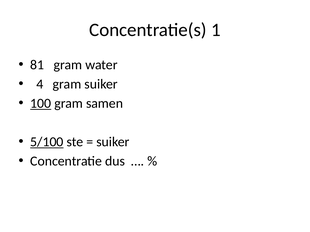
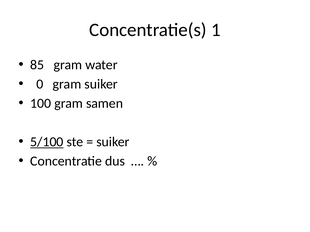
81: 81 -> 85
4: 4 -> 0
100 underline: present -> none
